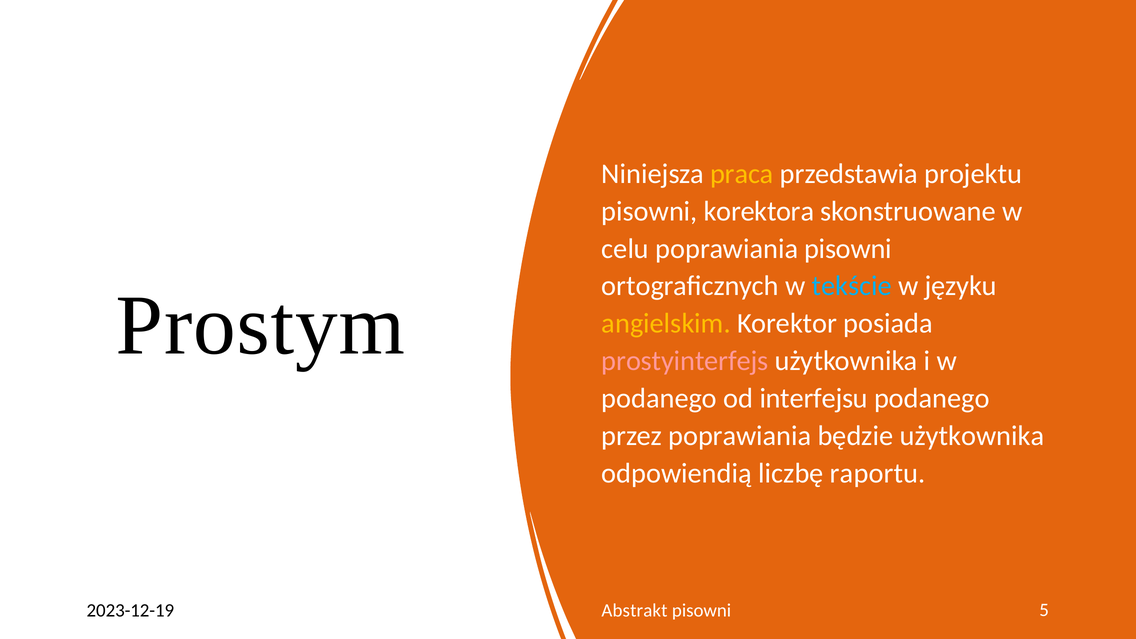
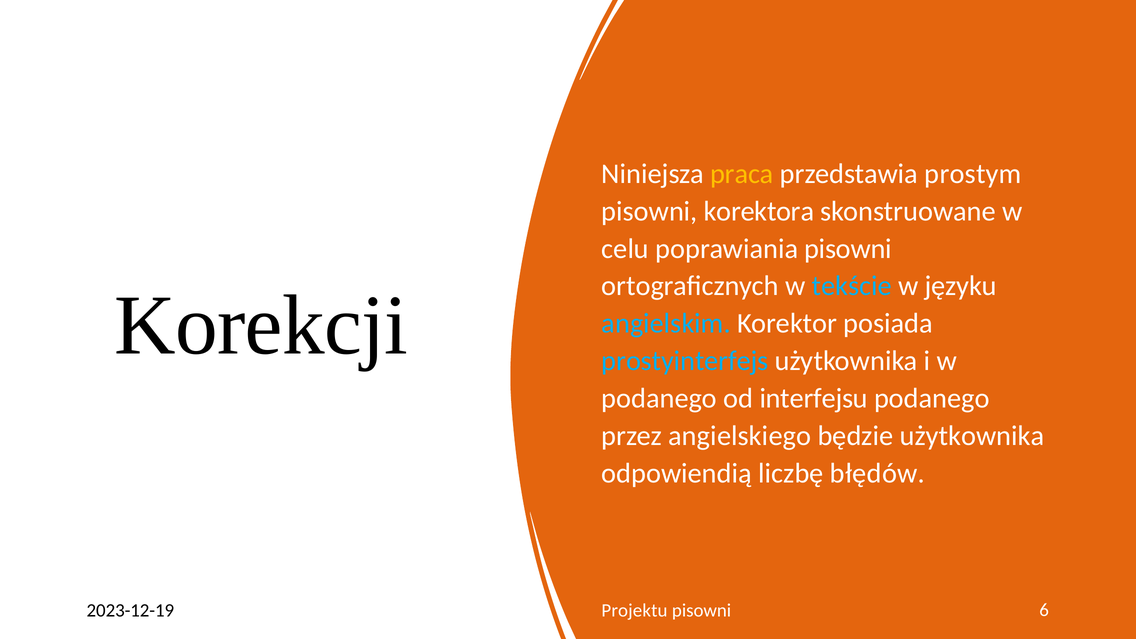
projektu: projektu -> prostym
Prostym: Prostym -> Korekcji
angielskim colour: yellow -> light blue
prostyinterfejs colour: pink -> light blue
przez poprawiania: poprawiania -> angielskiego
raportu: raportu -> błędów
Abstrakt: Abstrakt -> Projektu
5: 5 -> 6
